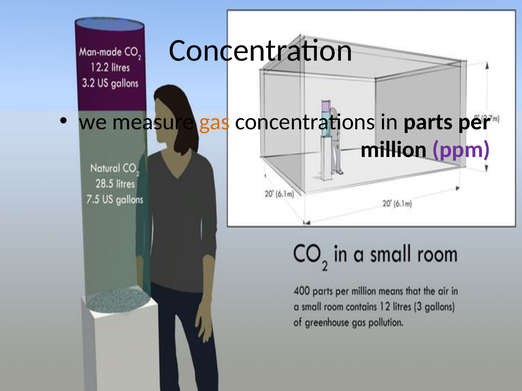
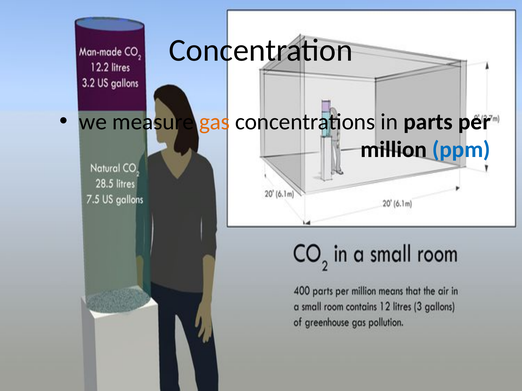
ppm colour: purple -> blue
